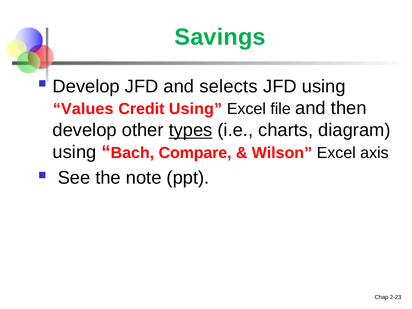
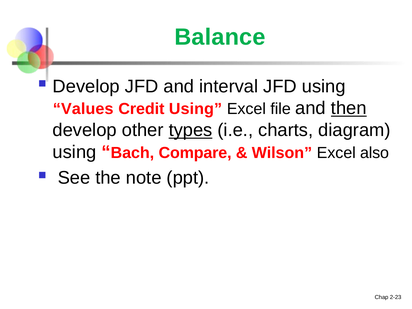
Savings: Savings -> Balance
selects: selects -> interval
then underline: none -> present
axis: axis -> also
